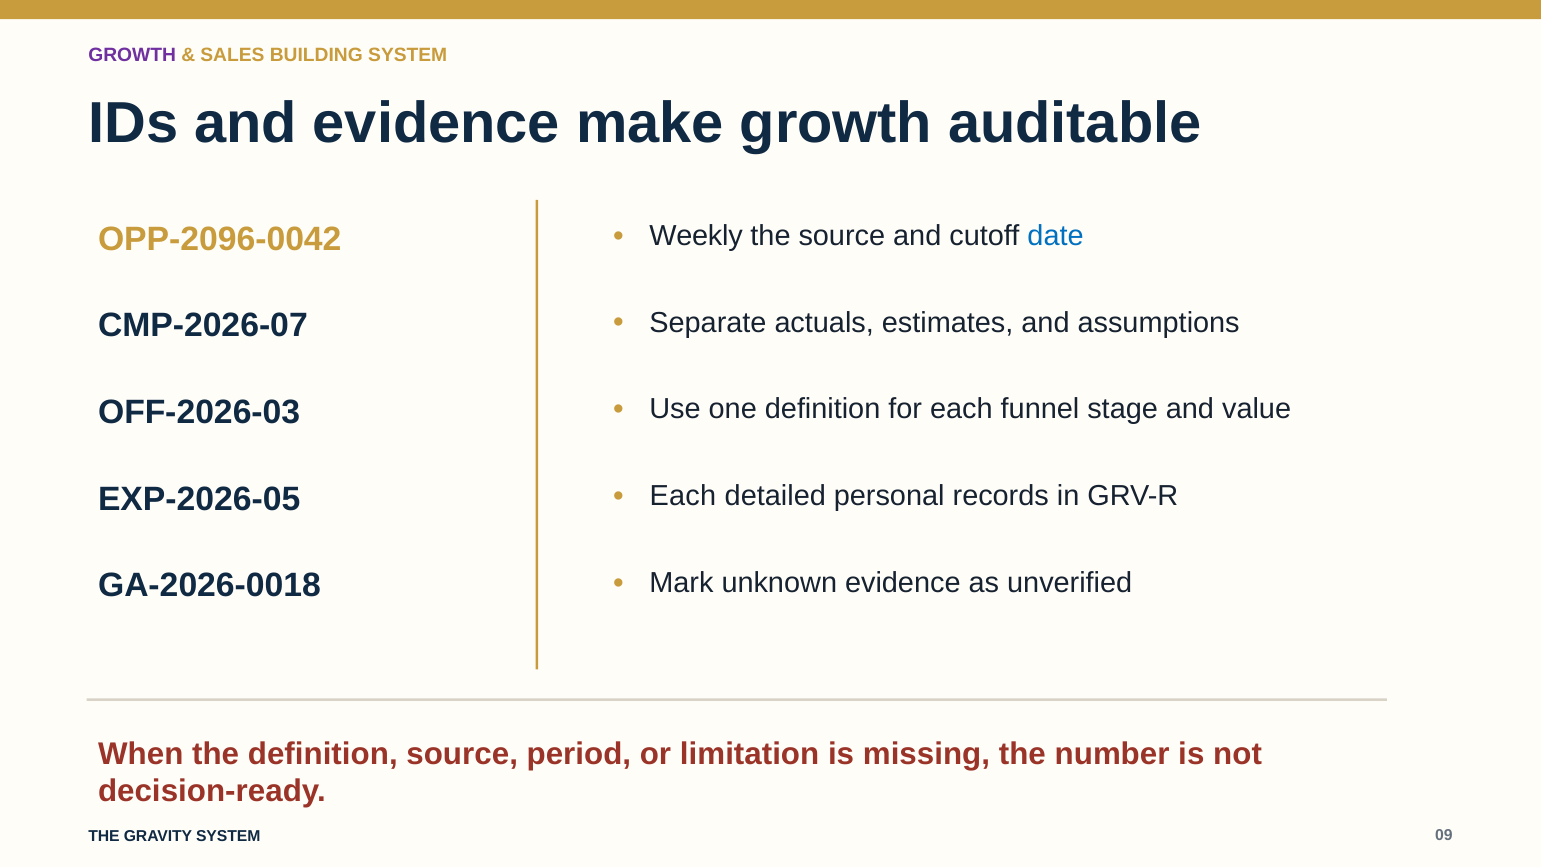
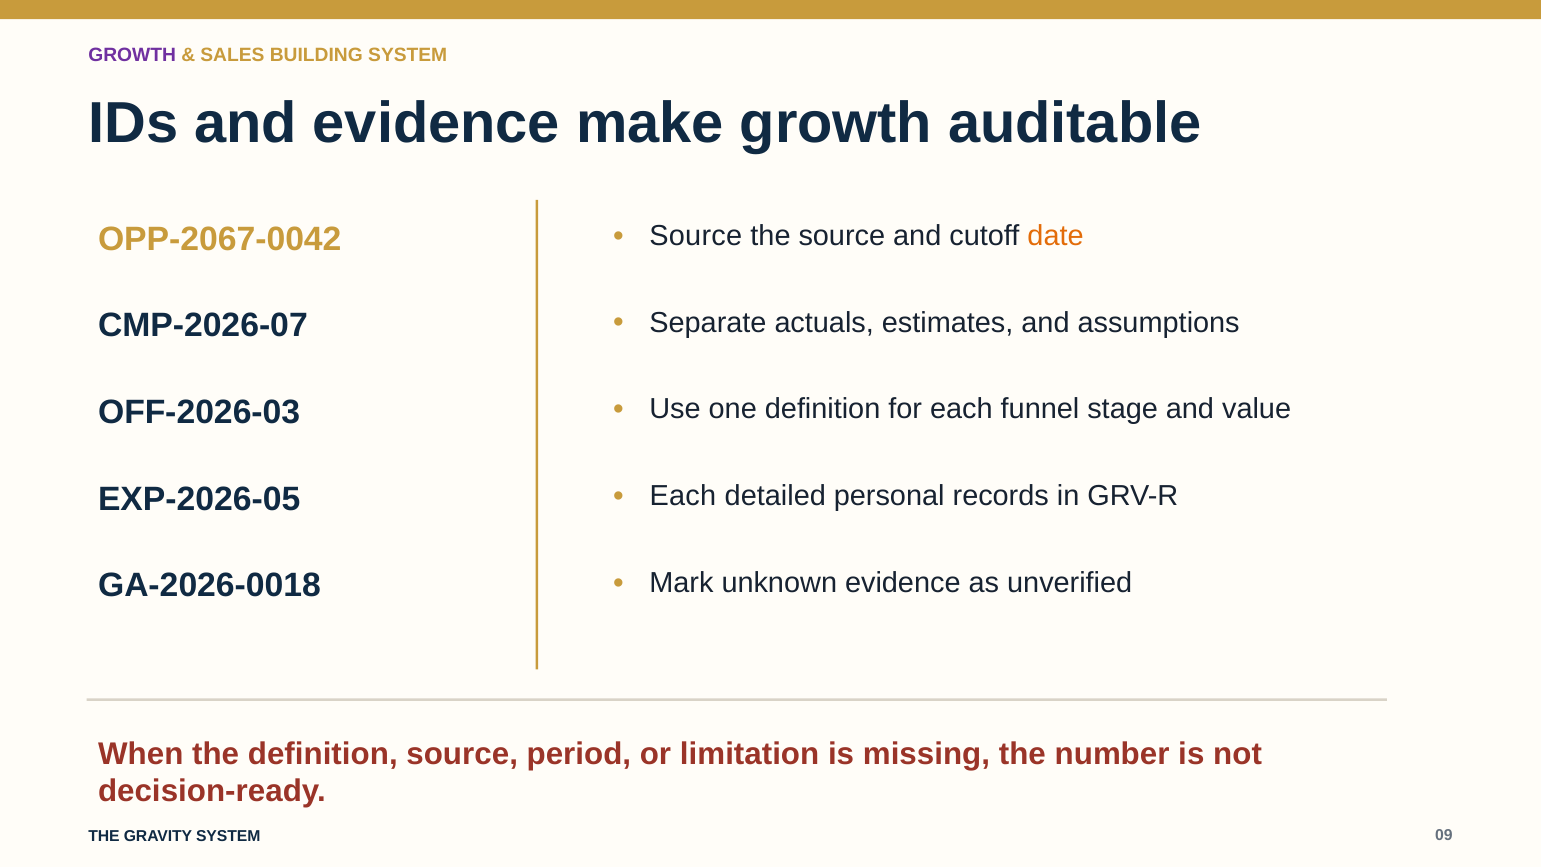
Weekly at (696, 236): Weekly -> Source
date colour: blue -> orange
OPP-2096-0042: OPP-2096-0042 -> OPP-2067-0042
